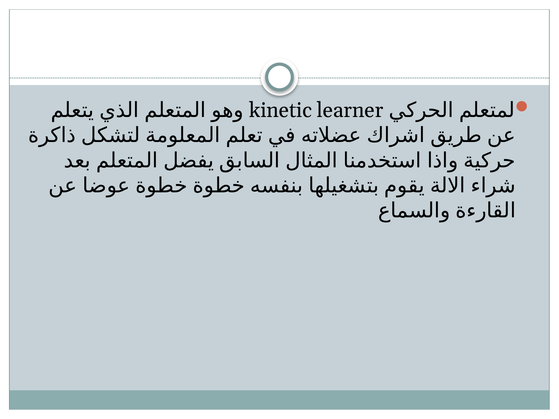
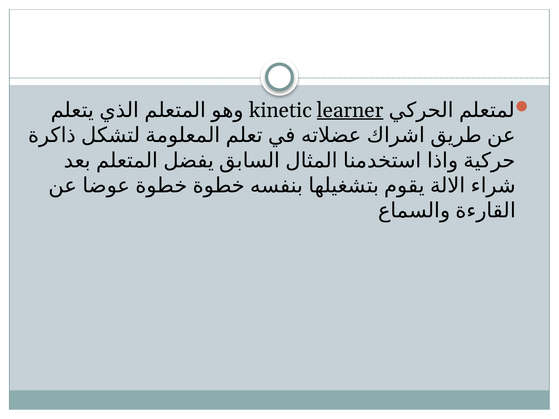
learner underline: none -> present
